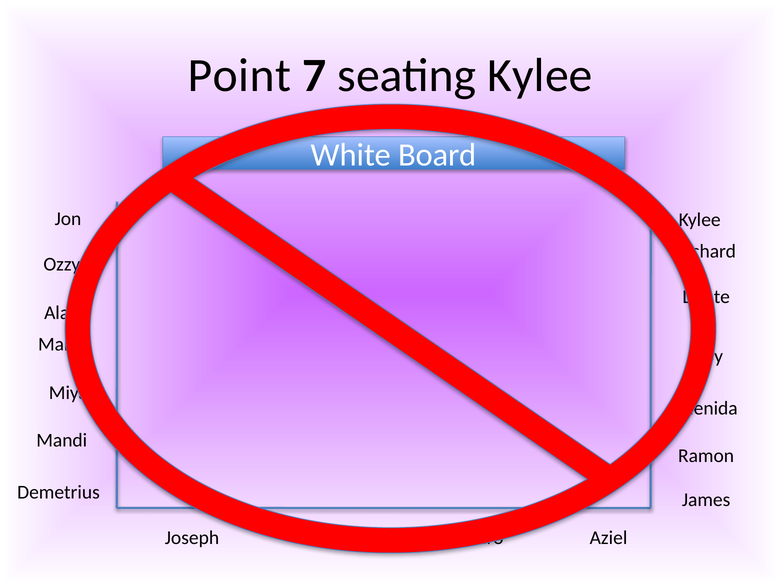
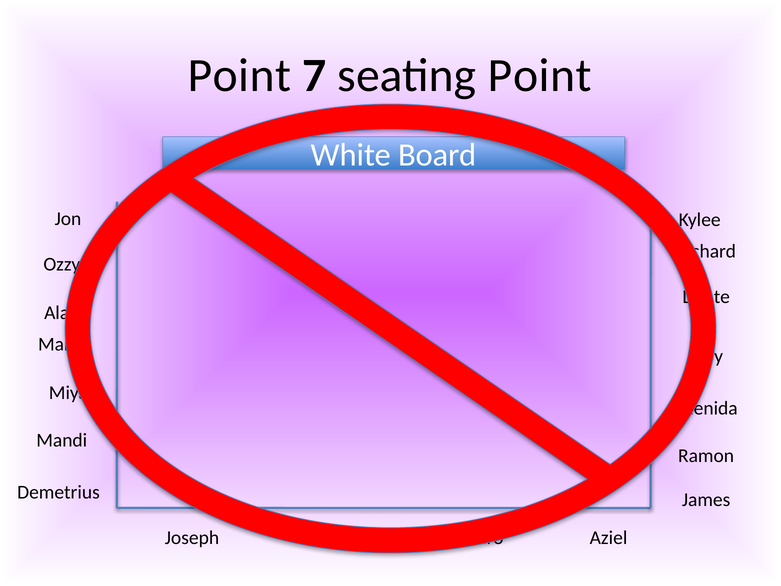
seating Kylee: Kylee -> Point
